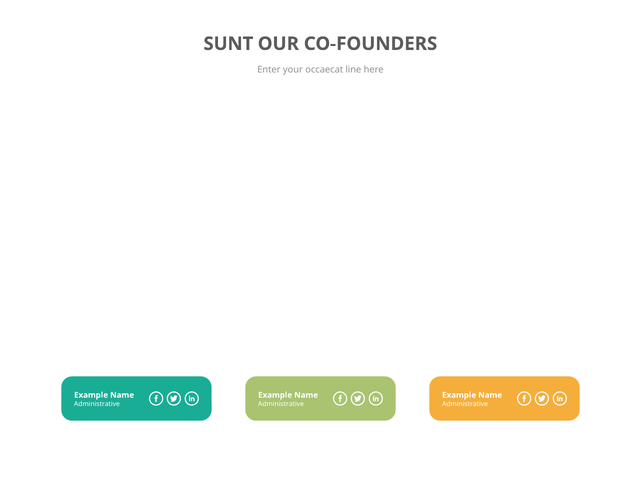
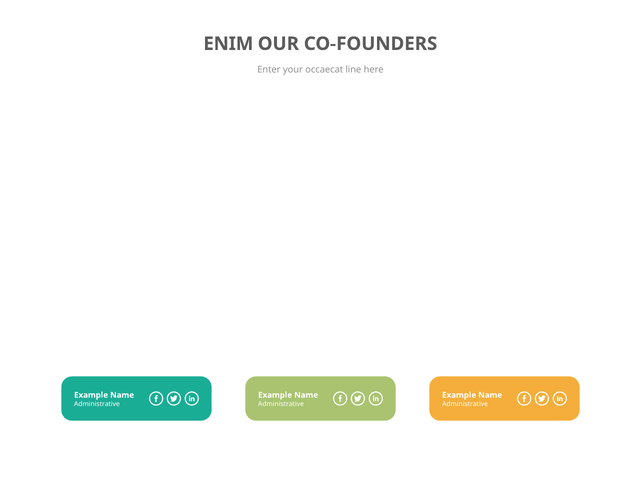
SUNT: SUNT -> ENIM
